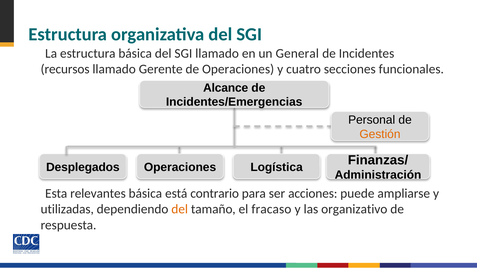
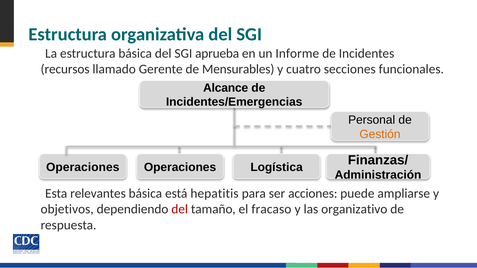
SGI llamado: llamado -> aprueba
General: General -> Informe
de Operaciones: Operaciones -> Mensurables
Desplegados at (83, 167): Desplegados -> Operaciones
contrario: contrario -> hepatitis
utilizadas: utilizadas -> objetivos
del at (180, 210) colour: orange -> red
